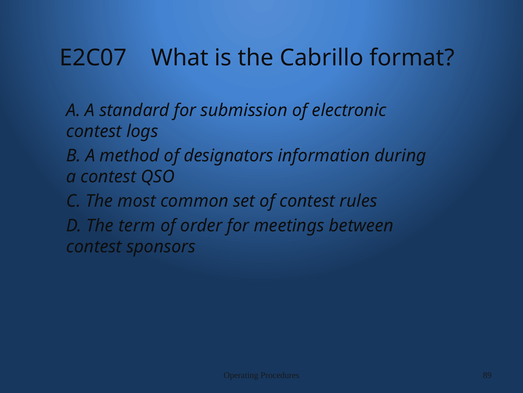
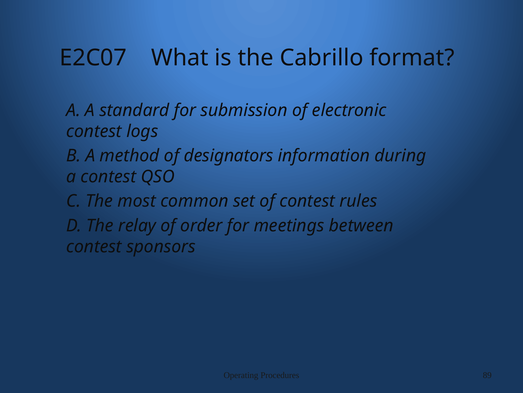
term: term -> relay
